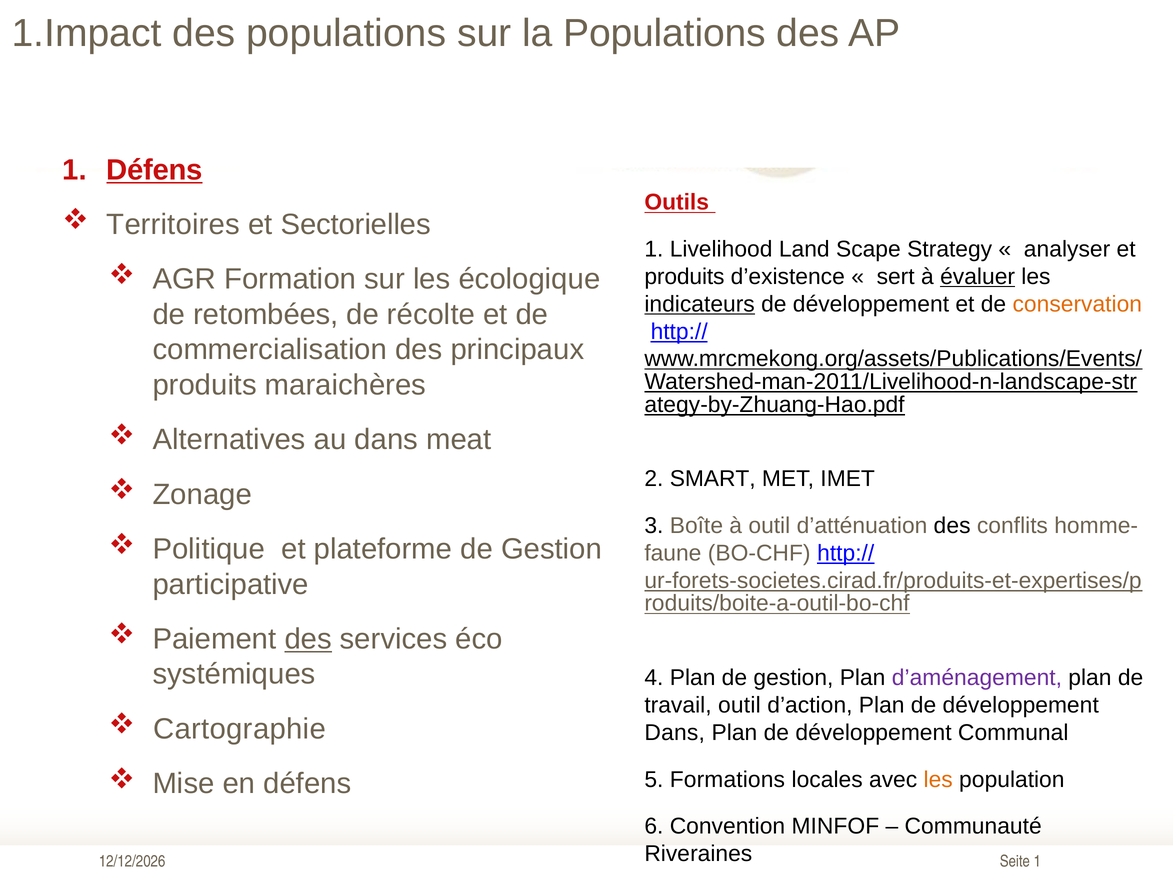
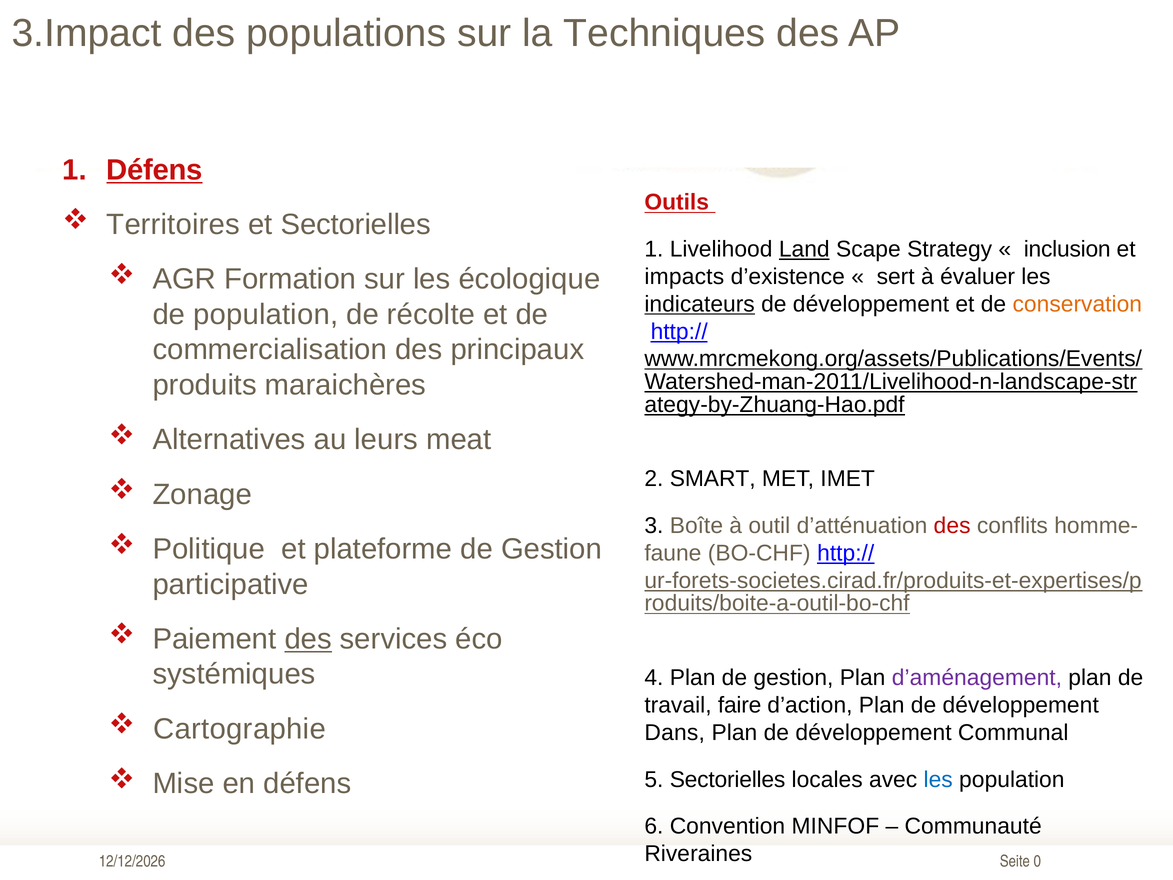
1.Impact: 1.Impact -> 3.Impact
la Populations: Populations -> Techniques
Land underline: none -> present
analyser: analyser -> inclusion
produits at (684, 277): produits -> impacts
évaluer underline: present -> none
de retombées: retombées -> population
au dans: dans -> leurs
des at (952, 526) colour: black -> red
travail outil: outil -> faire
5 Formations: Formations -> Sectorielles
les at (938, 779) colour: orange -> blue
1 at (1037, 861): 1 -> 0
